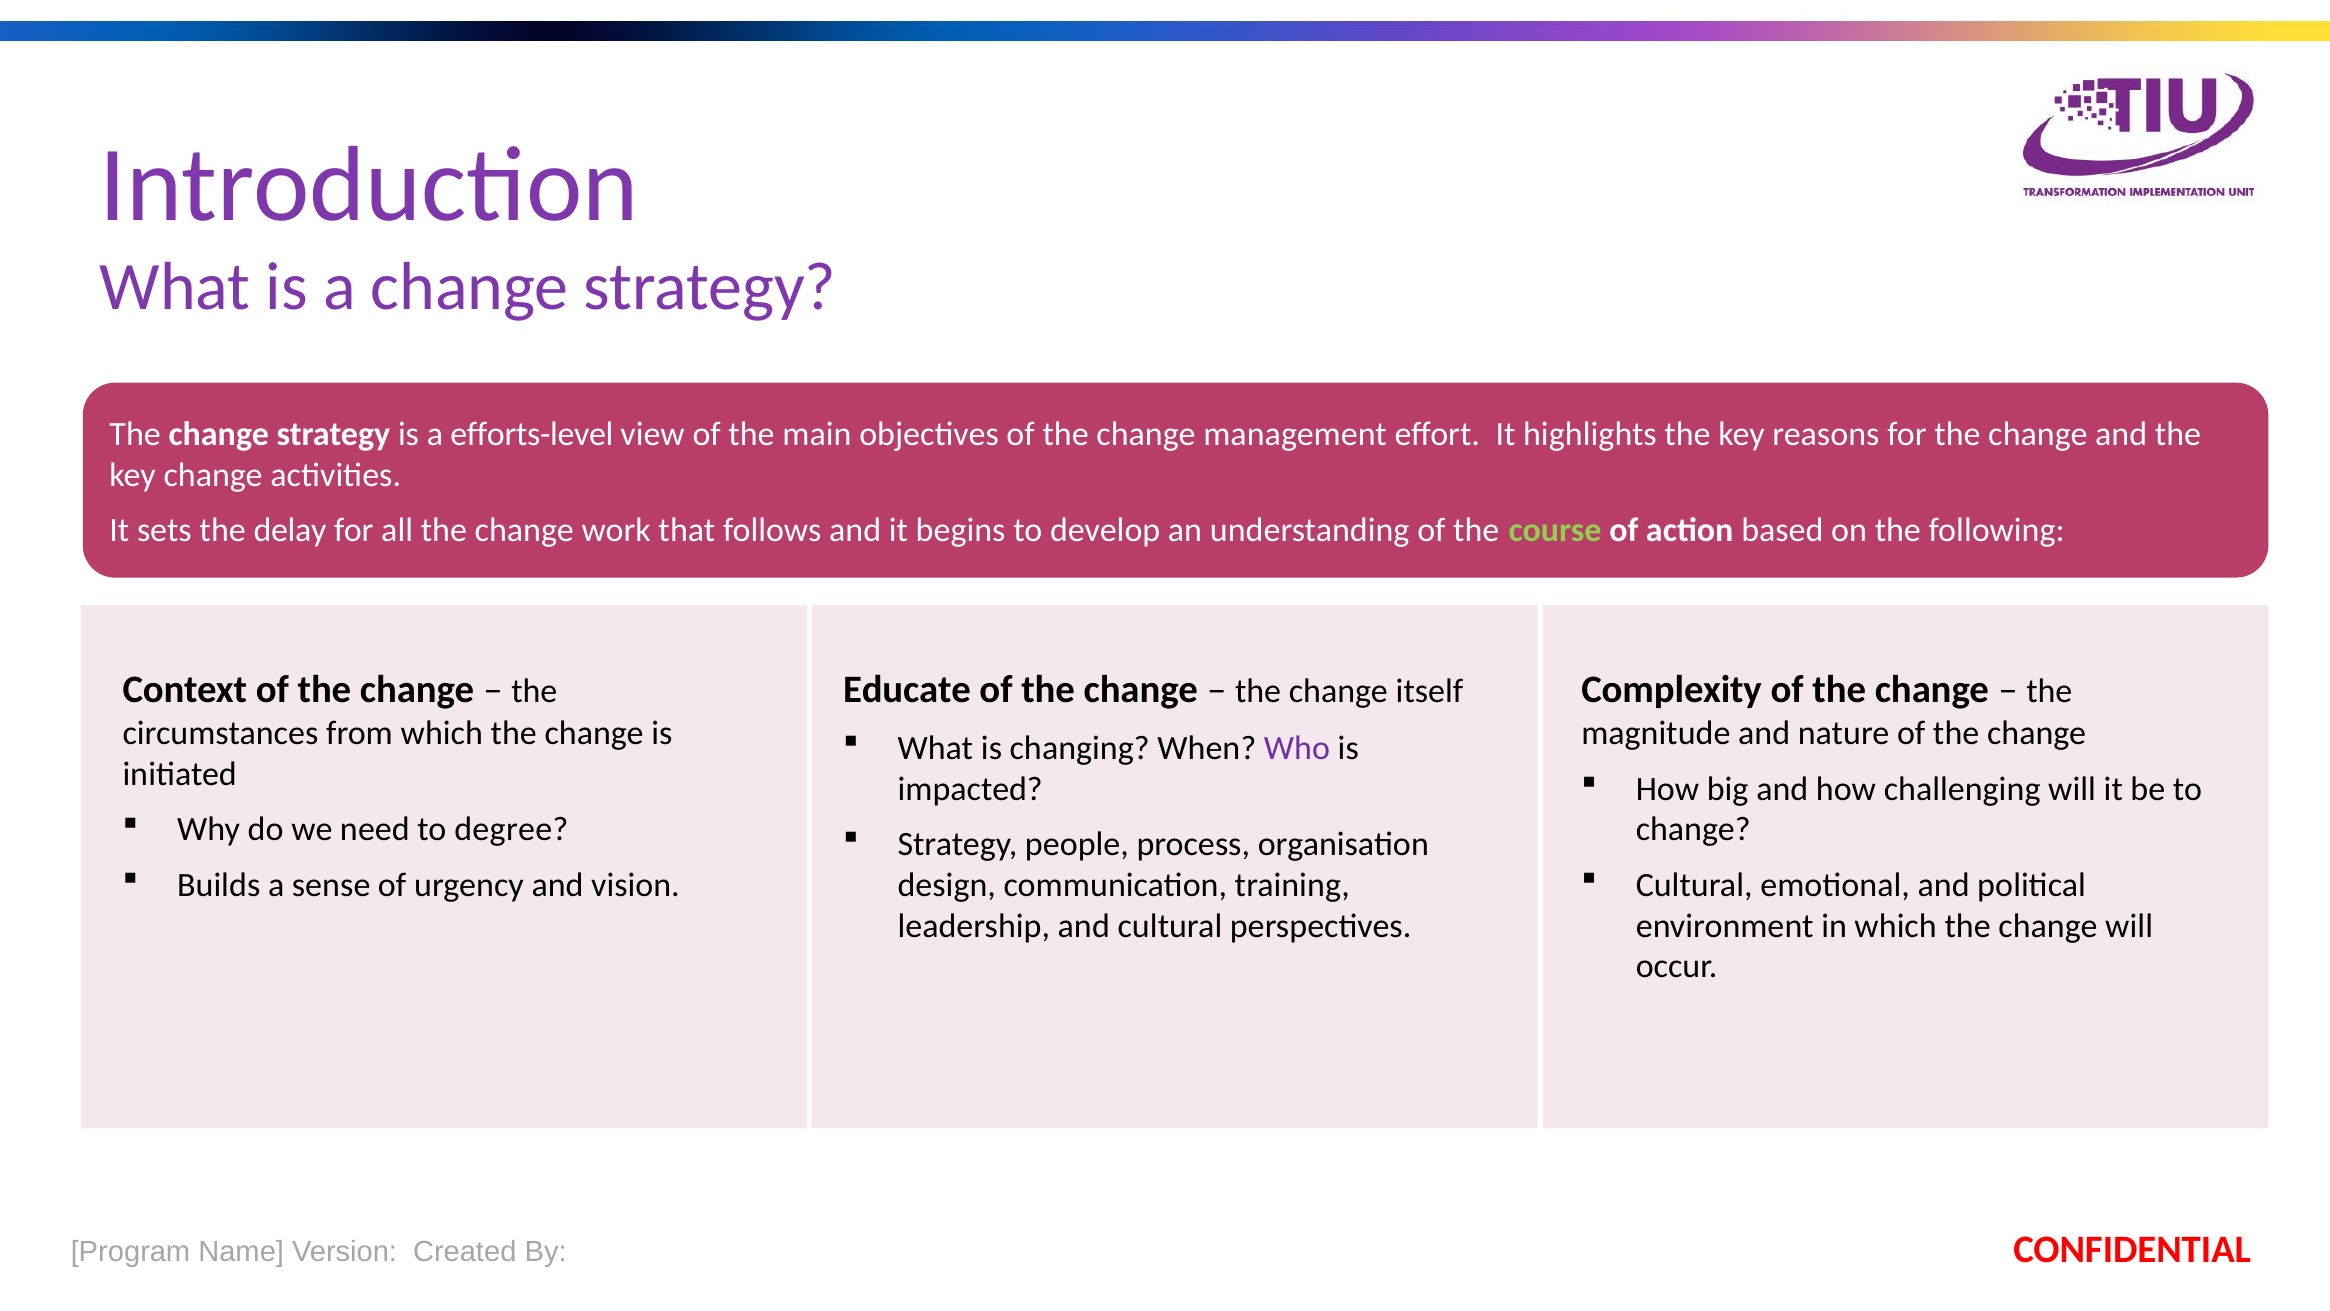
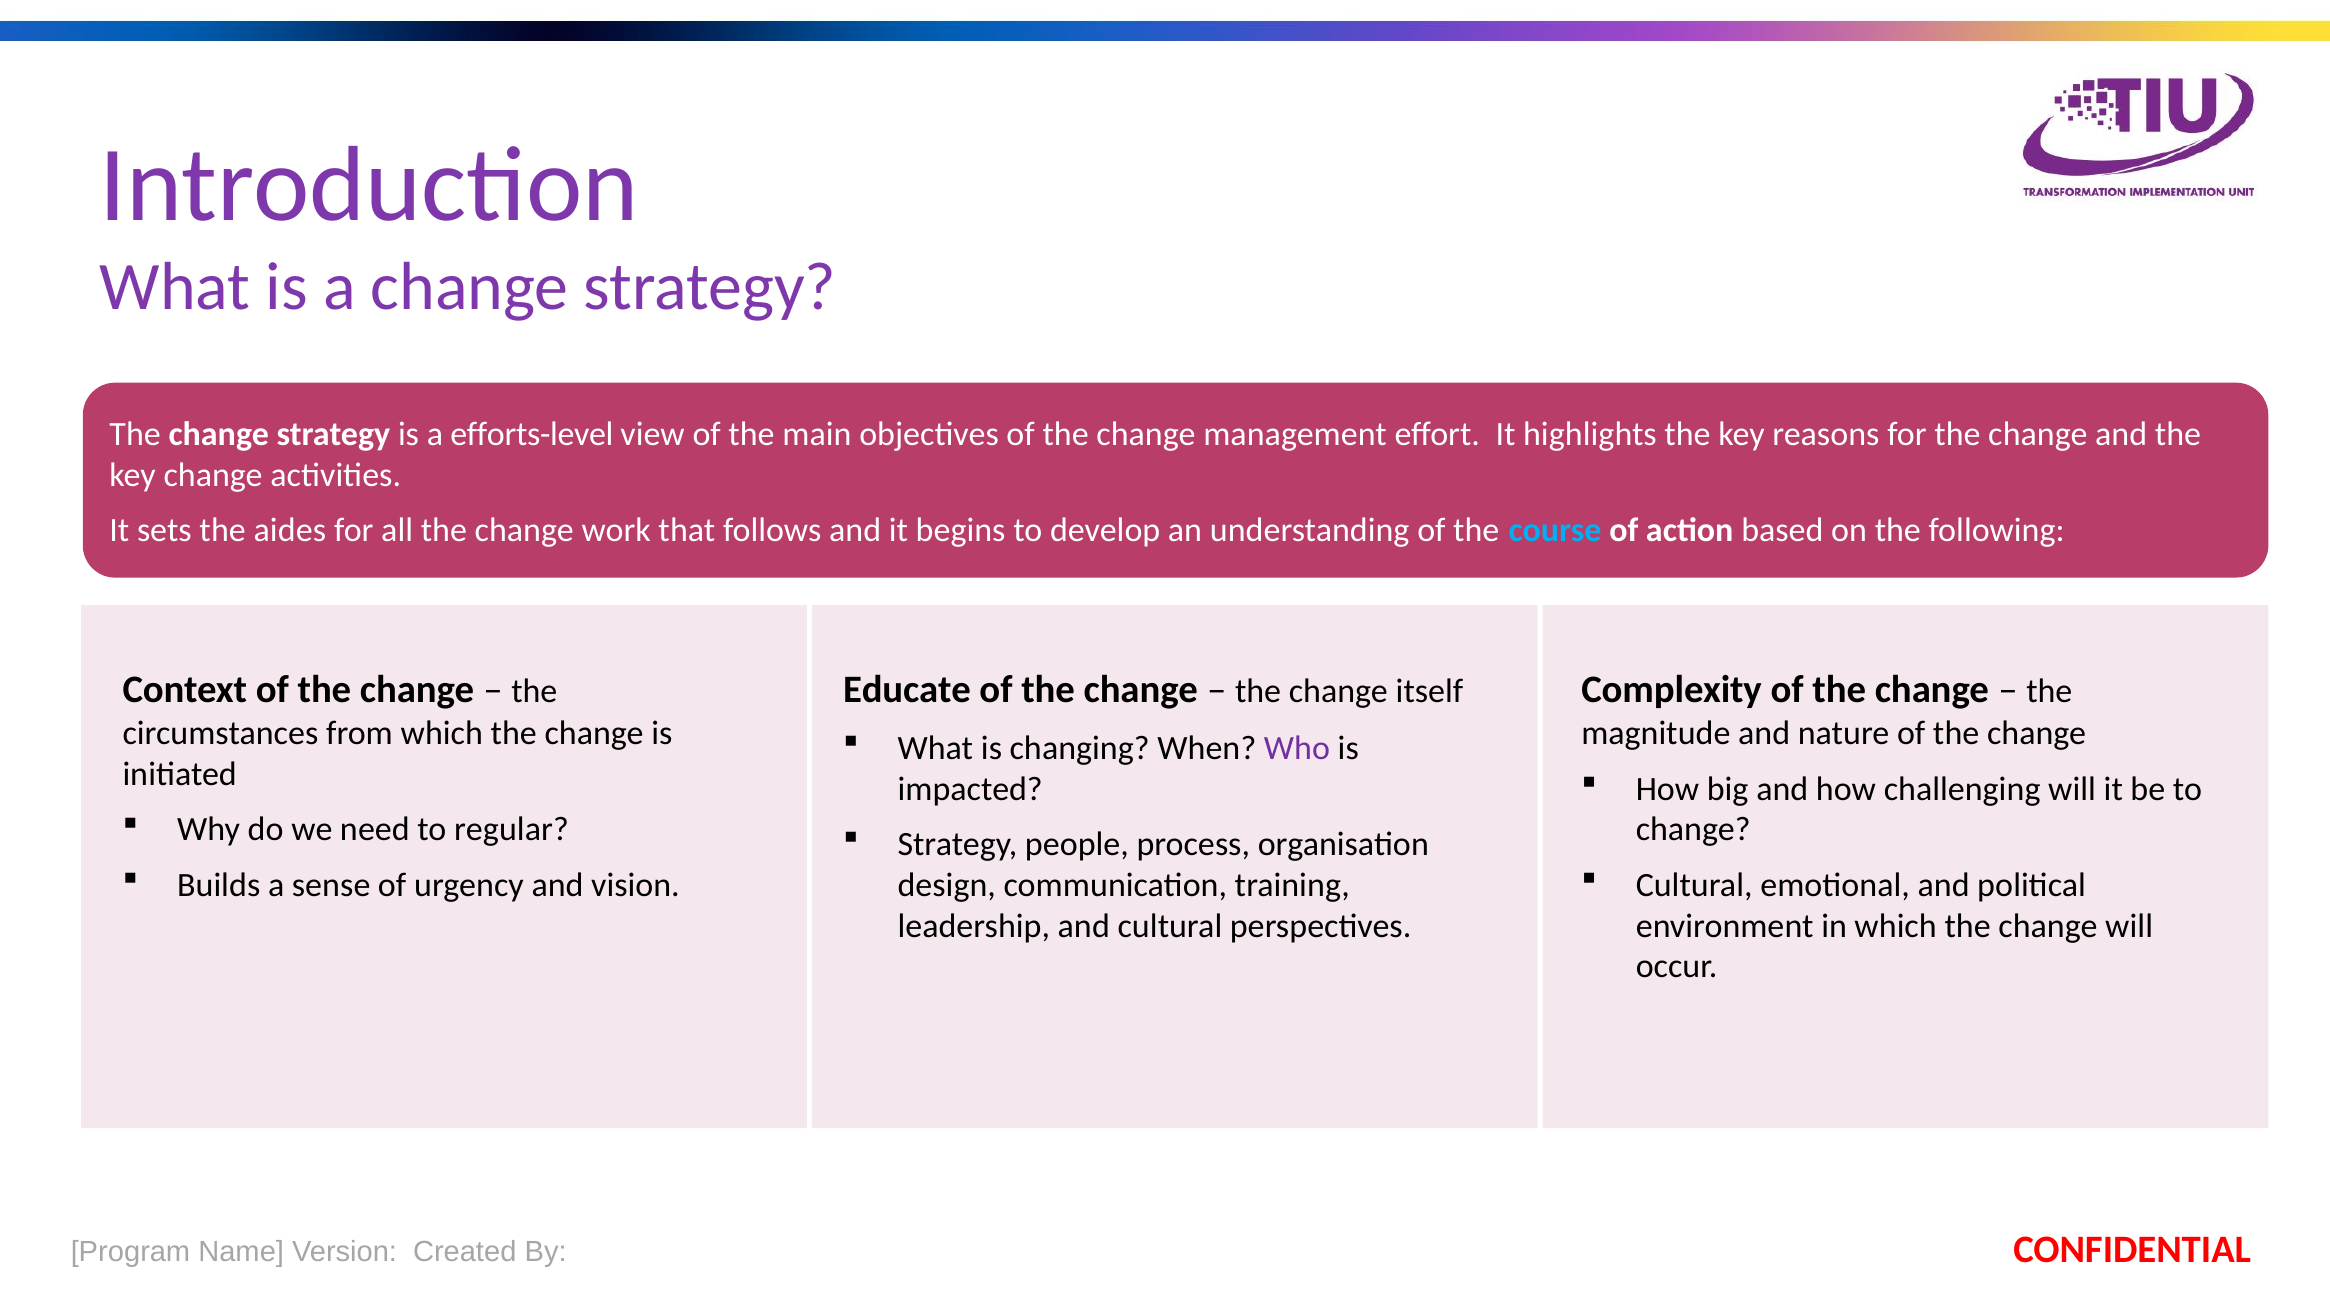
delay: delay -> aides
course colour: light green -> light blue
degree: degree -> regular
